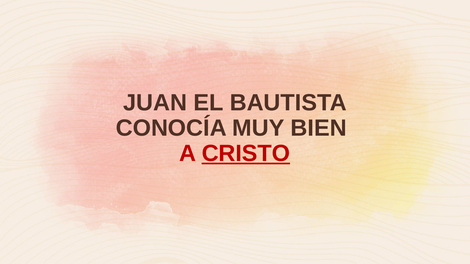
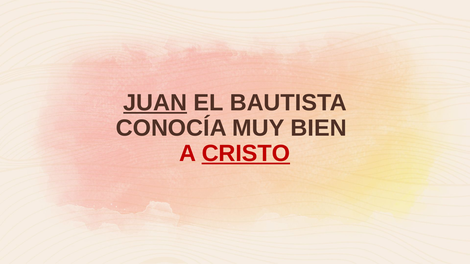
JUAN underline: none -> present
